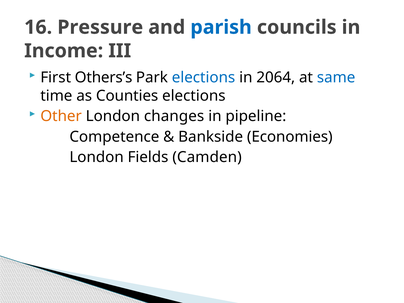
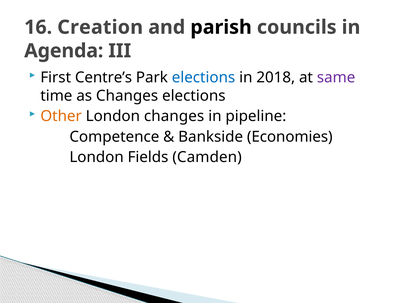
Pressure: Pressure -> Creation
parish colour: blue -> black
Income: Income -> Agenda
Others’s: Others’s -> Centre’s
2064: 2064 -> 2018
same colour: blue -> purple
as Counties: Counties -> Changes
